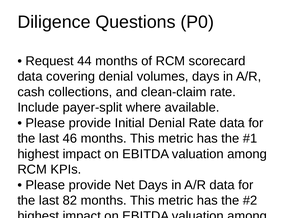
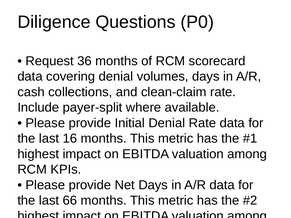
Request 44: 44 -> 36
46: 46 -> 16
82: 82 -> 66
